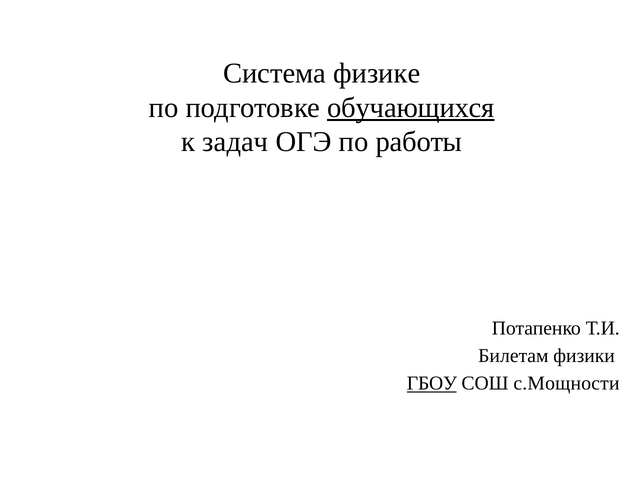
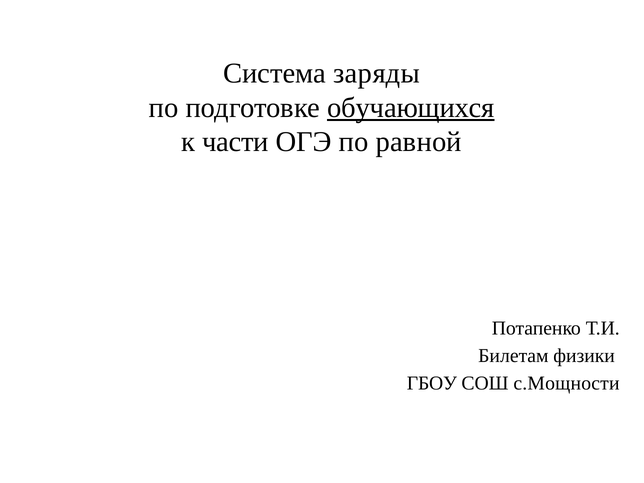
физике: физике -> заряды
задач: задач -> части
работы: работы -> равной
ГБОУ underline: present -> none
